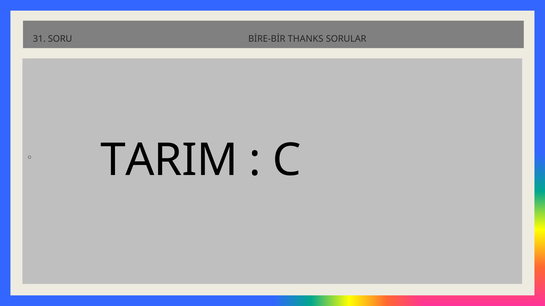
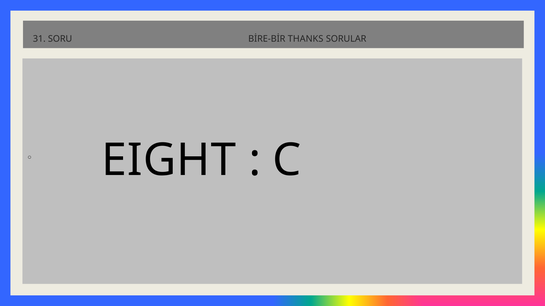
TARIM: TARIM -> EIGHT
